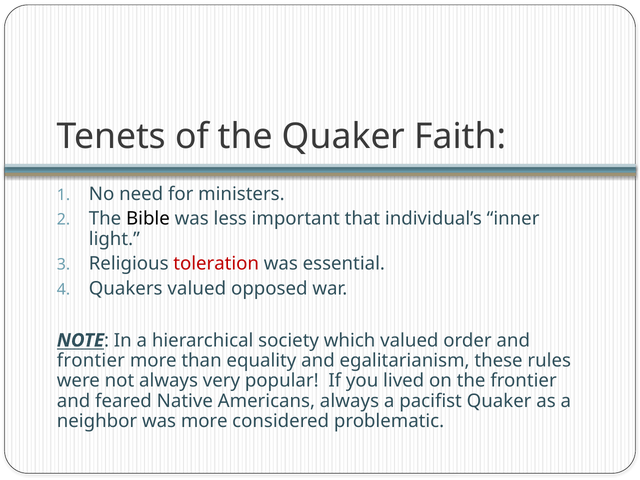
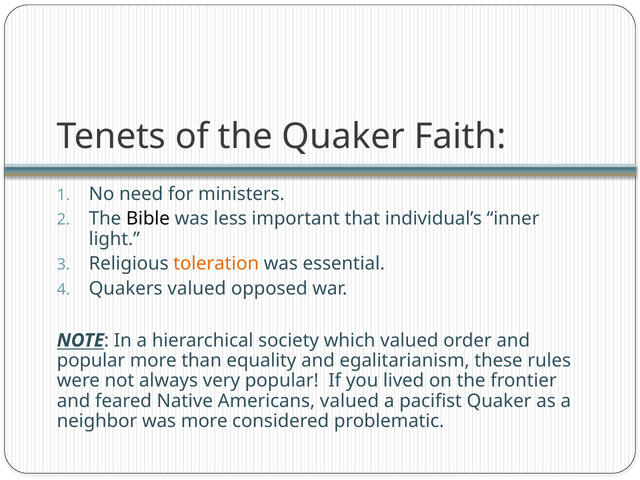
toleration colour: red -> orange
frontier at (91, 361): frontier -> popular
Americans always: always -> valued
